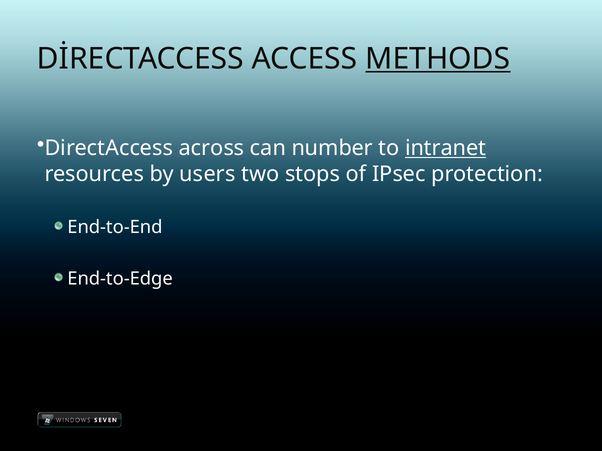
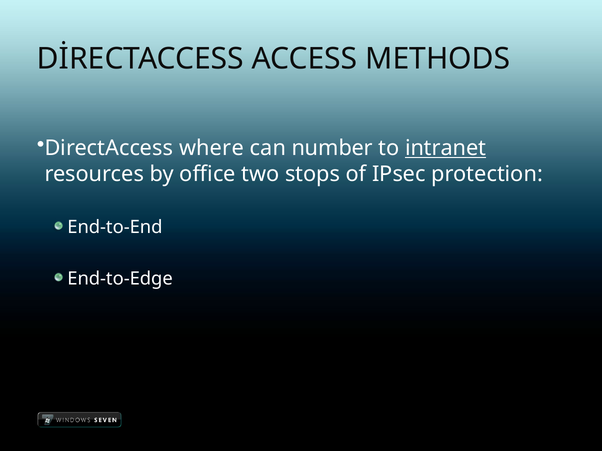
METHODS underline: present -> none
across: across -> where
users: users -> office
